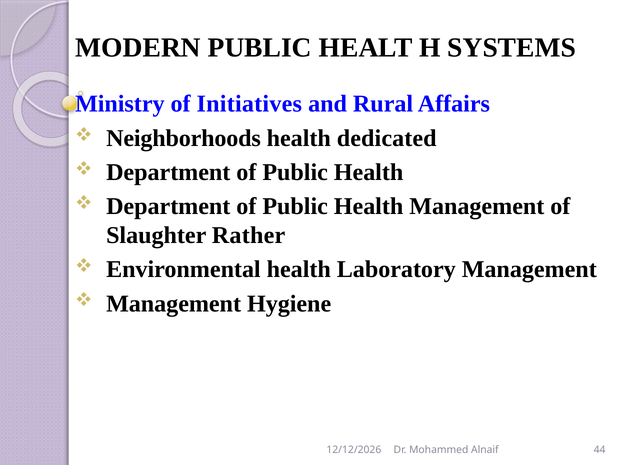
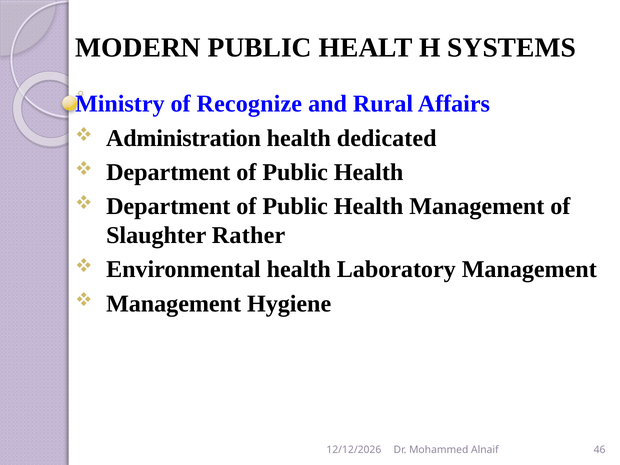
Initiatives: Initiatives -> Recognize
Neighborhoods: Neighborhoods -> Administration
44: 44 -> 46
